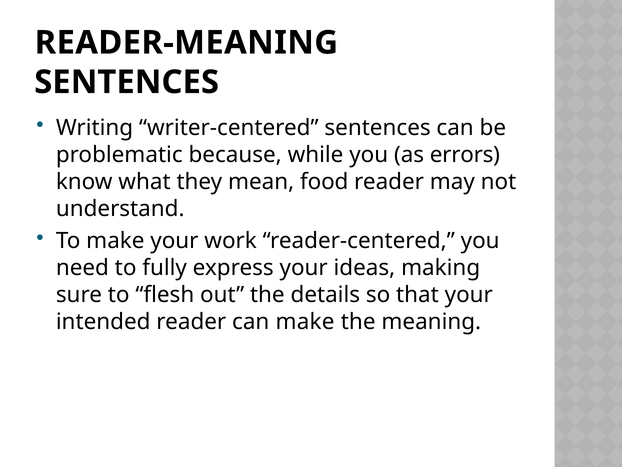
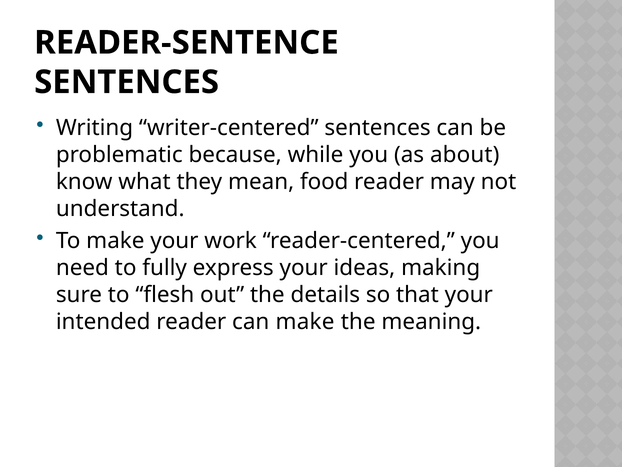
READER-MEANING: READER-MEANING -> READER-SENTENCE
errors: errors -> about
